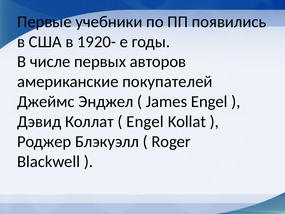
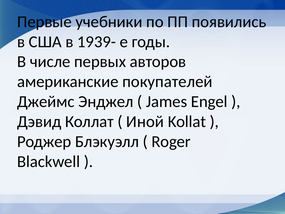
1920-: 1920- -> 1939-
Engel at (145, 121): Engel -> Иной
